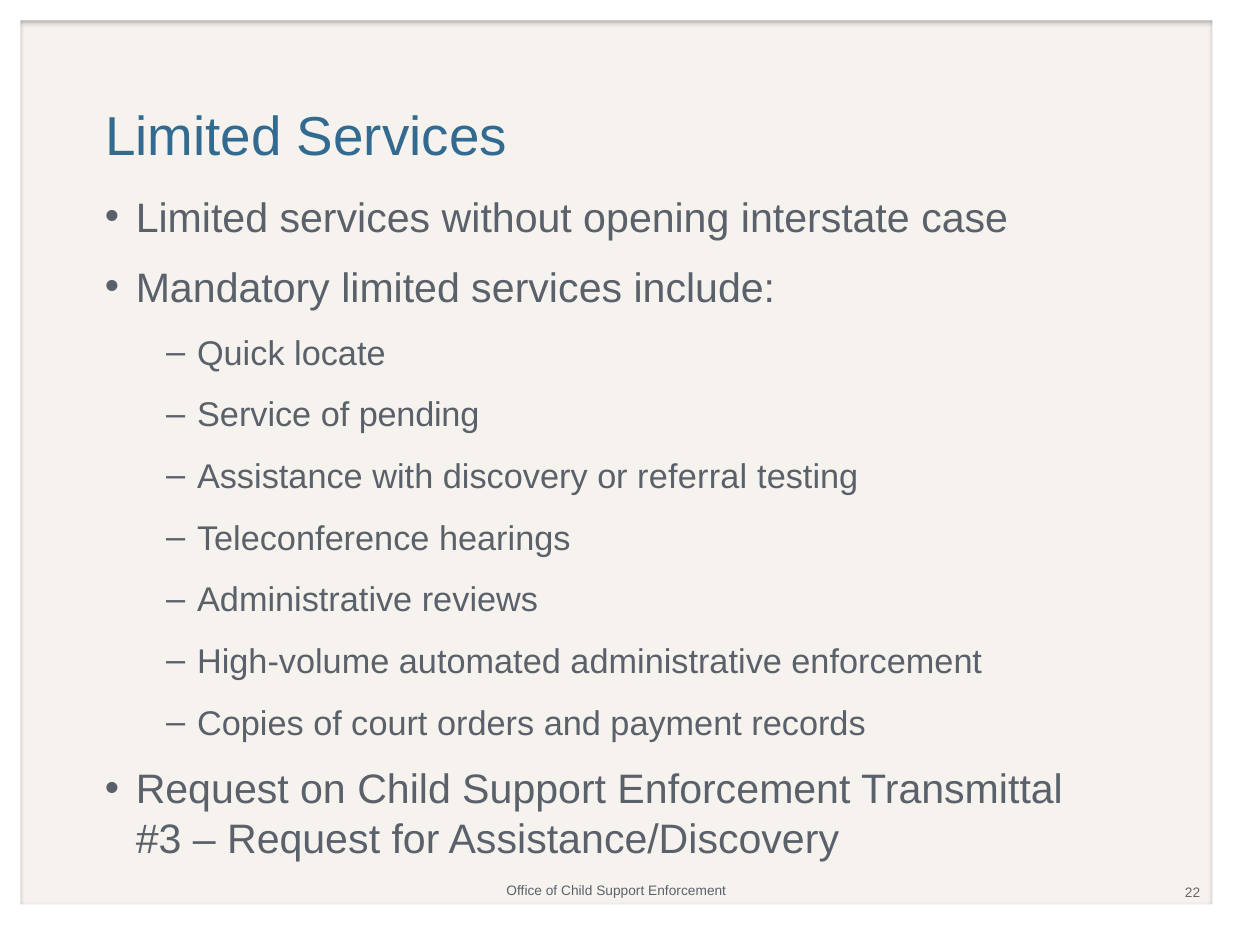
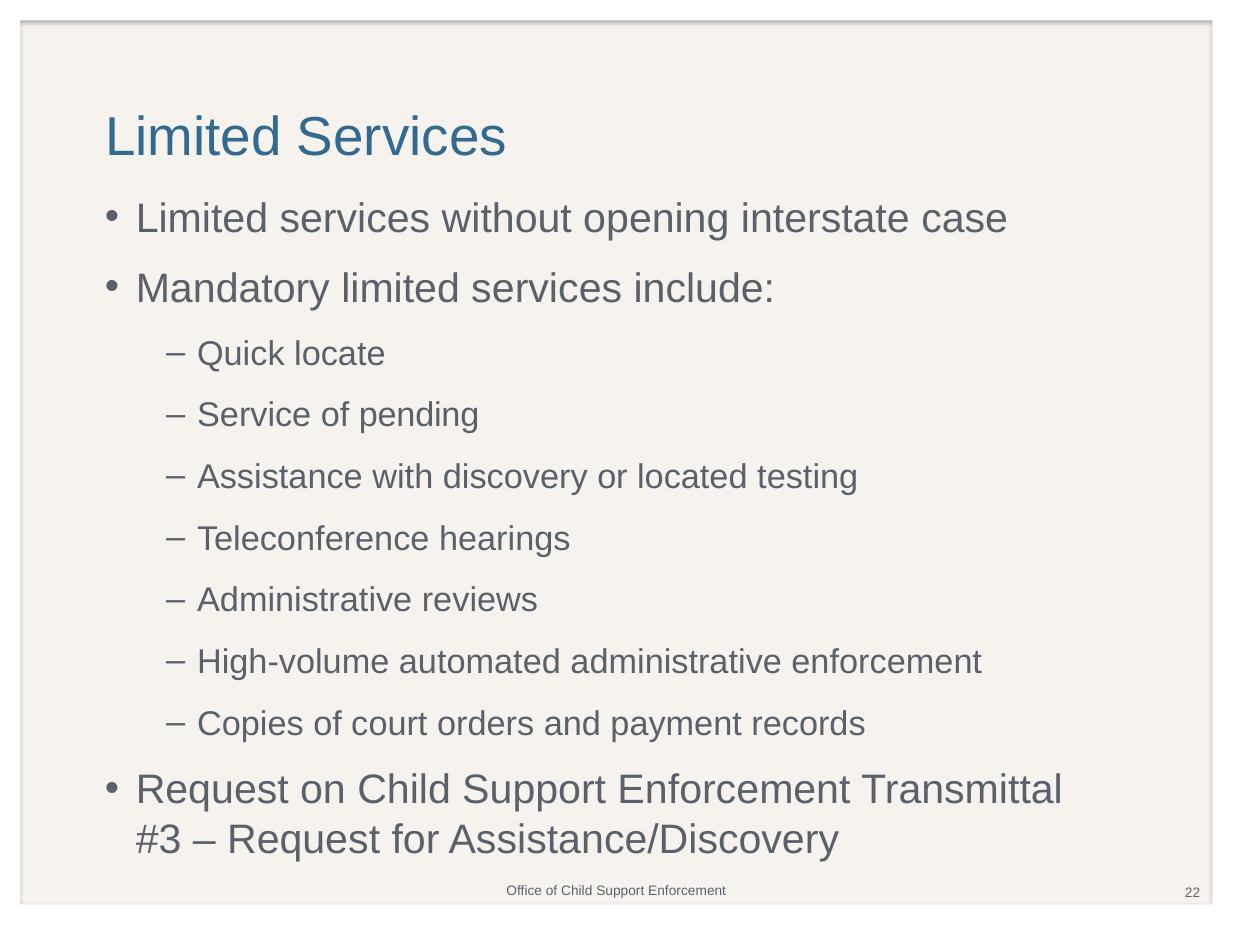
referral: referral -> located
